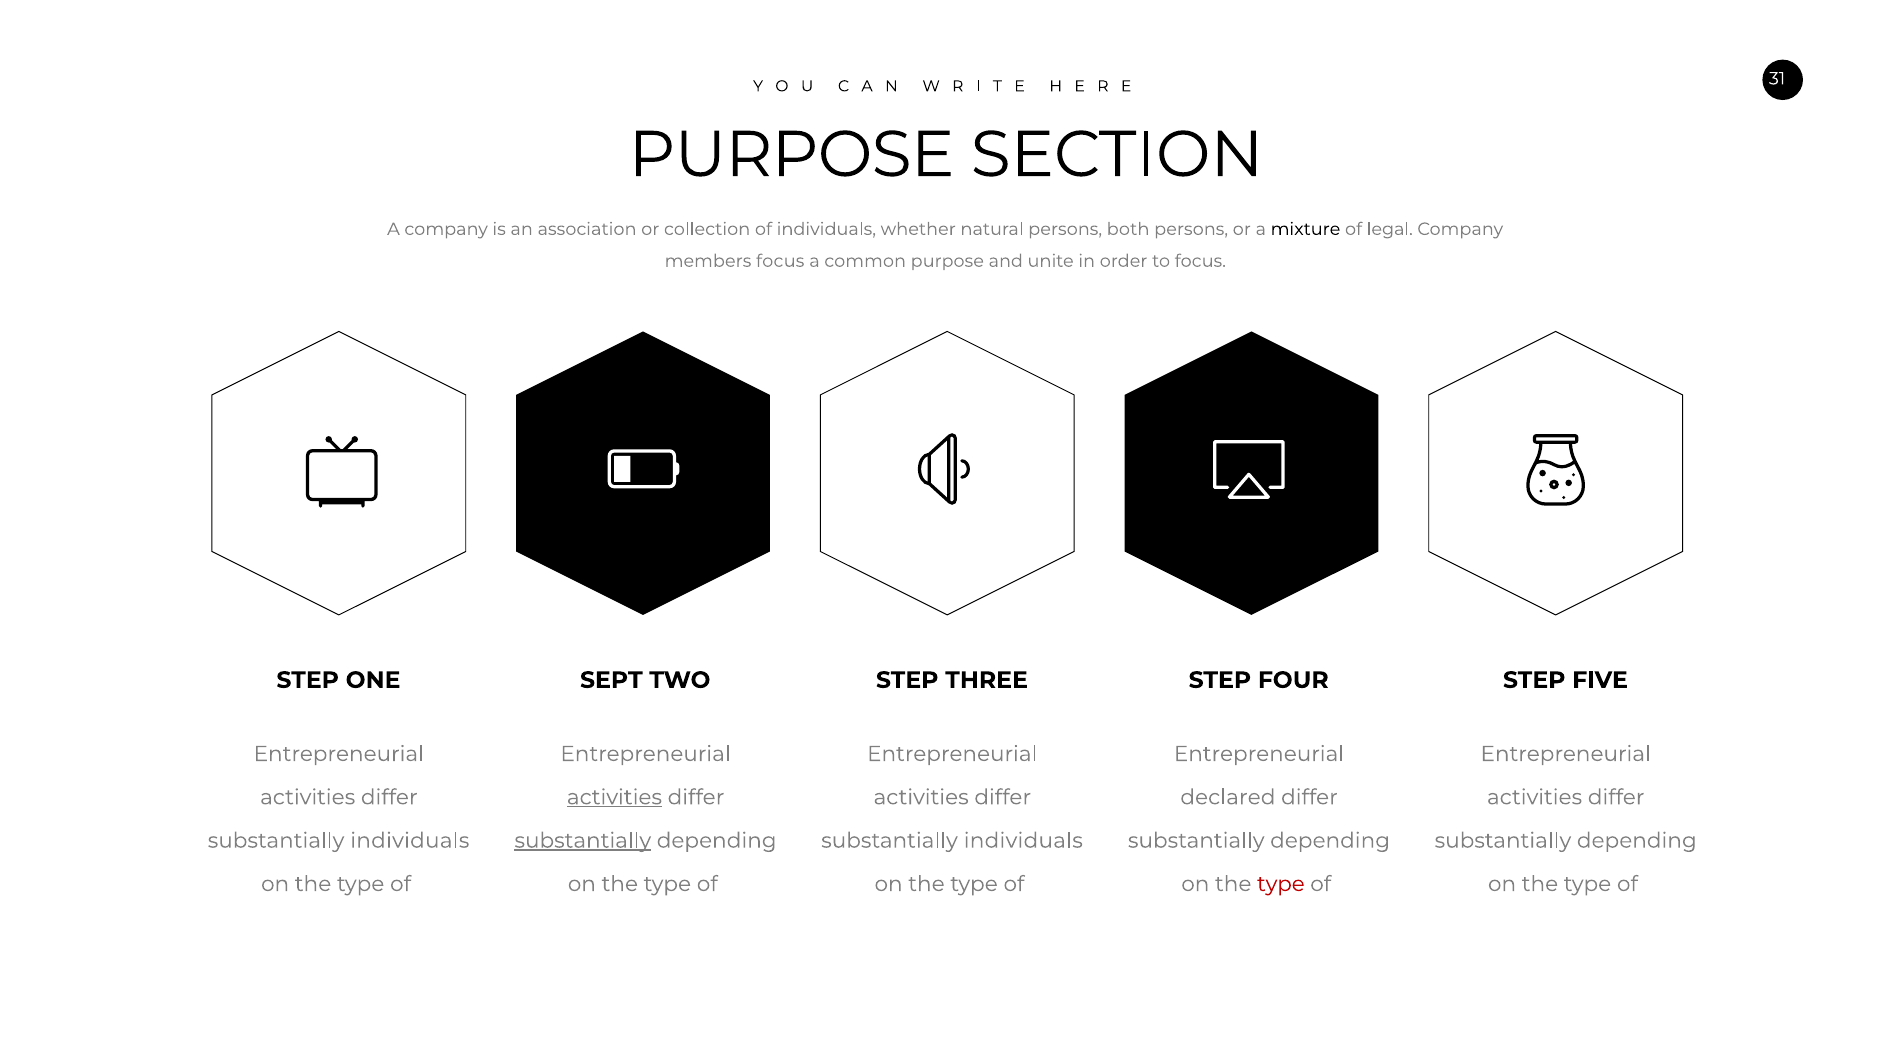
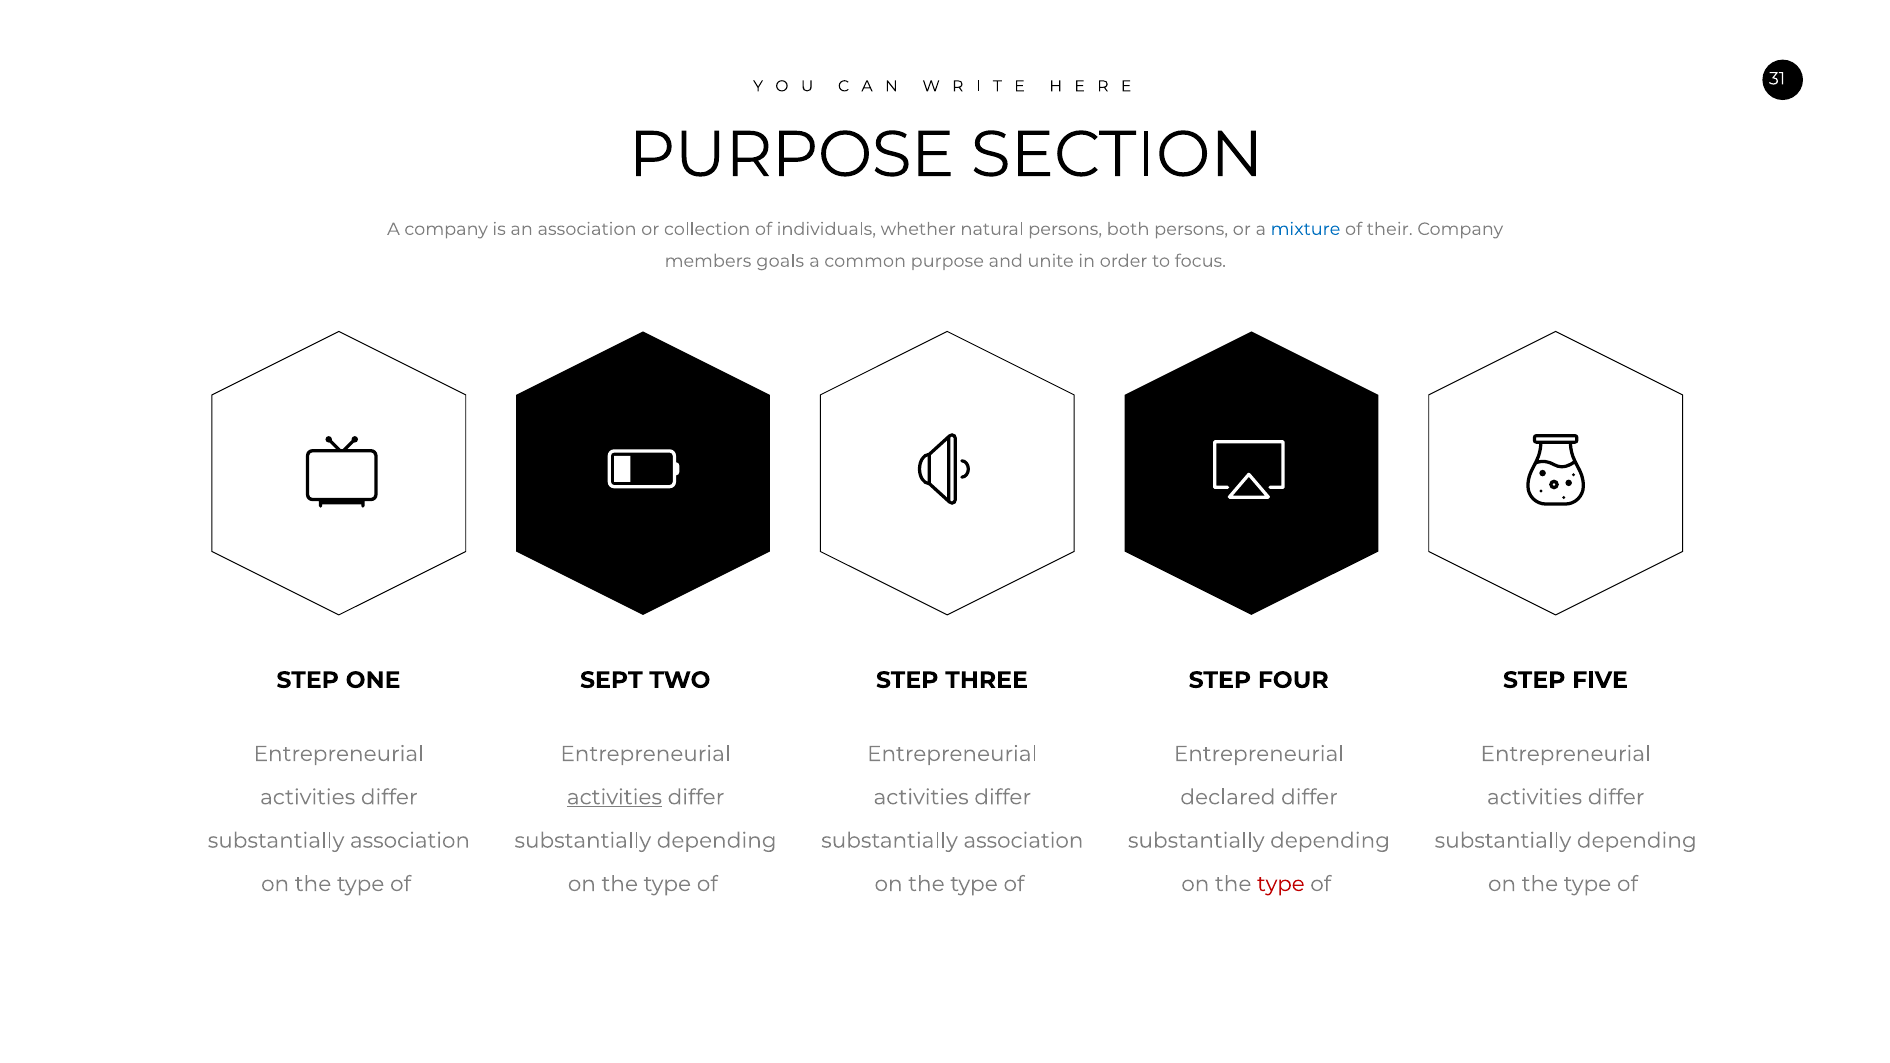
mixture colour: black -> blue
legal: legal -> their
members focus: focus -> goals
individuals at (410, 841): individuals -> association
substantially at (583, 841) underline: present -> none
individuals at (1023, 841): individuals -> association
